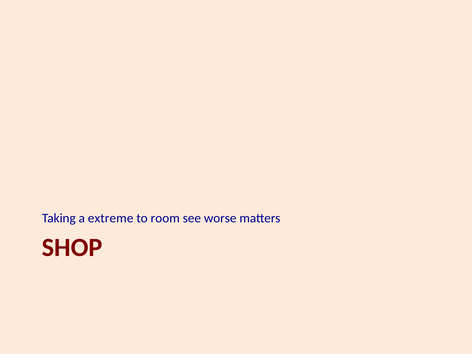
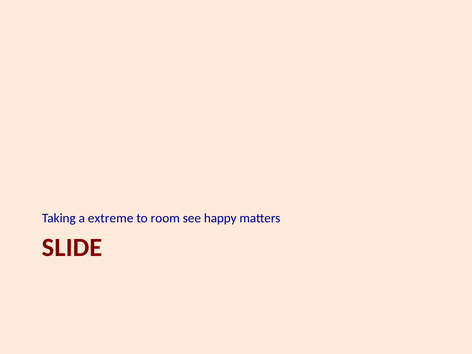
worse: worse -> happy
SHOP: SHOP -> SLIDE
